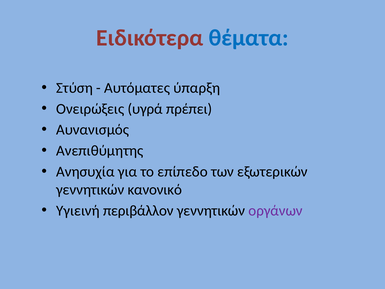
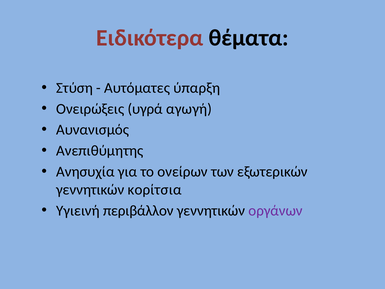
θέματα colour: blue -> black
πρέπει: πρέπει -> αγωγή
επίπεδο: επίπεδο -> ονείρων
κανονικό: κανονικό -> κορίτσια
